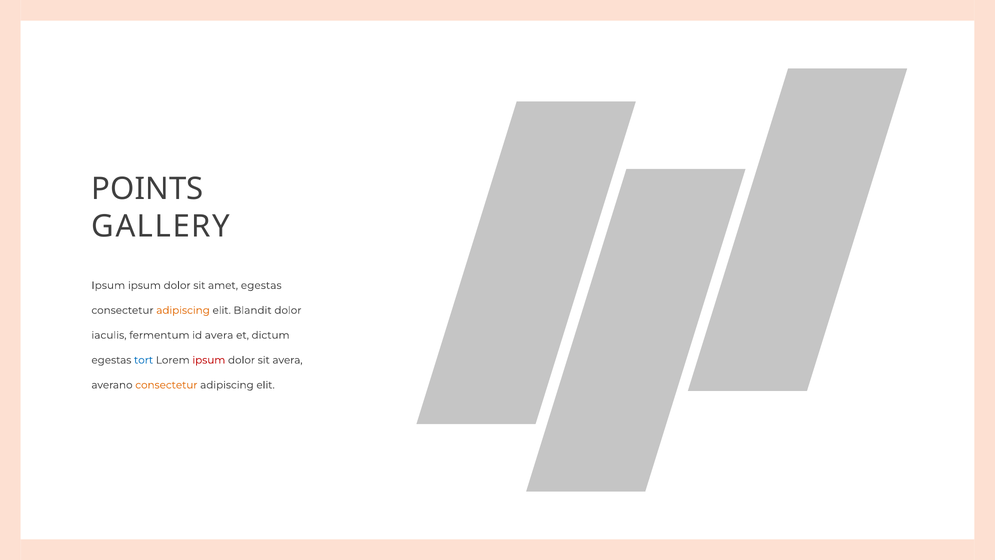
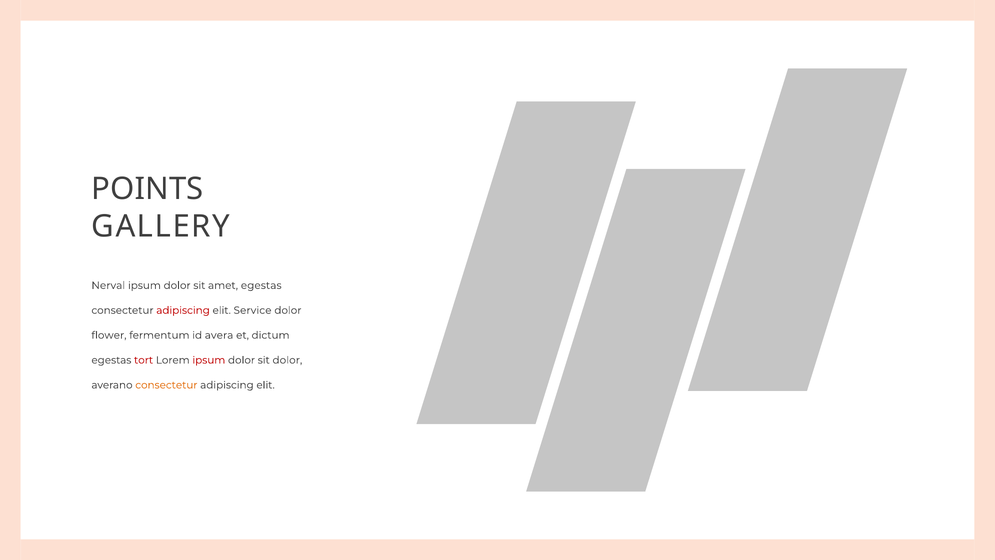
Ipsum at (108, 285): Ipsum -> Nerval
adipiscing at (183, 310) colour: orange -> red
Blandit: Blandit -> Service
iaculis: iaculis -> flower
tort colour: blue -> red
sit avera: avera -> dolor
